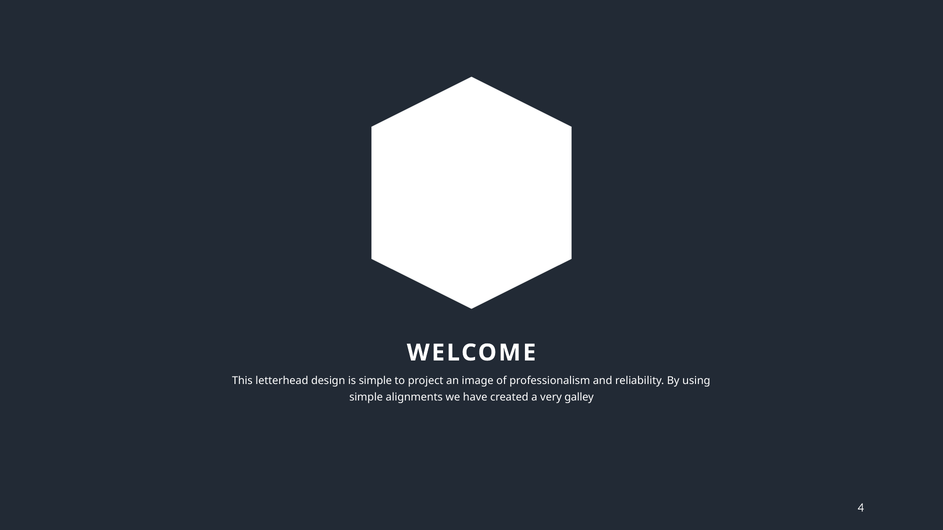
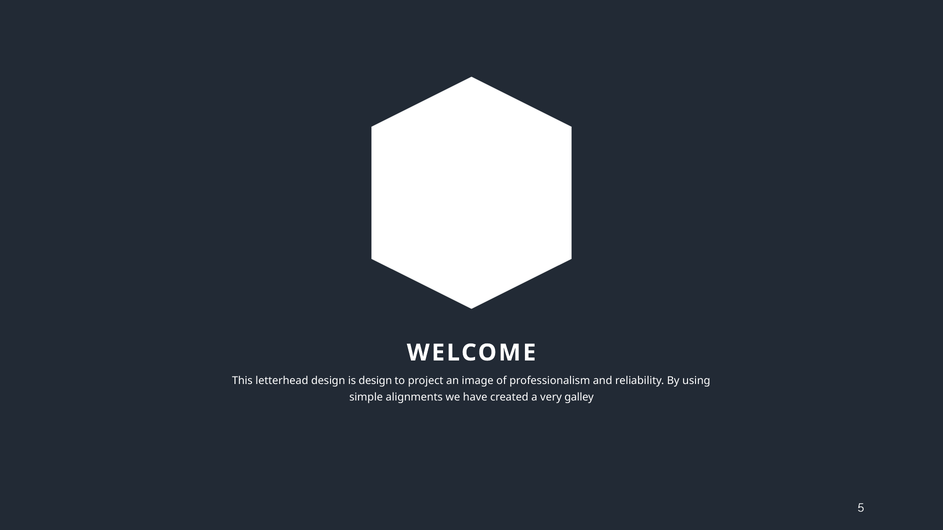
is simple: simple -> design
4: 4 -> 5
